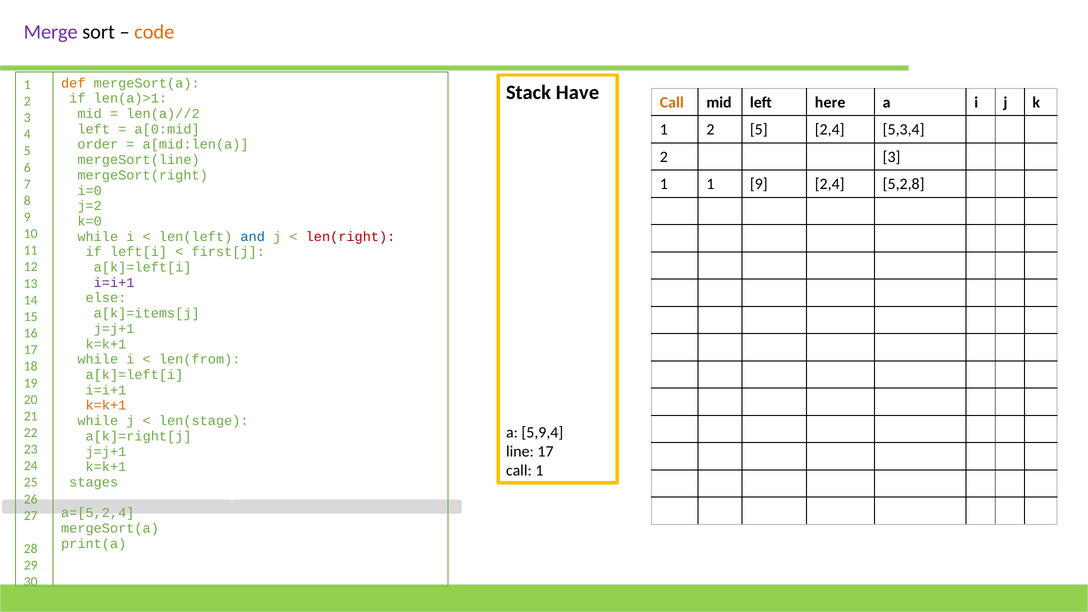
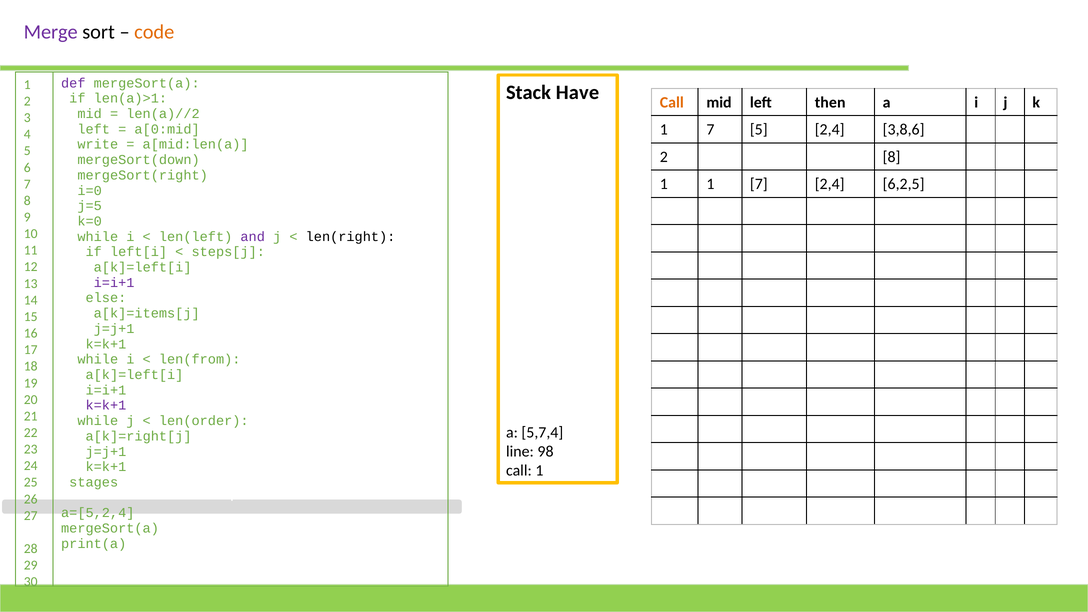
def colour: orange -> purple
here: here -> then
2 at (710, 130): 2 -> 7
5,3,4: 5,3,4 -> 3,8,6
order: order -> write
3 at (892, 157): 3 -> 8
mergeSort(line: mergeSort(line -> mergeSort(down
1 1 9: 9 -> 7
5,2,8: 5,2,8 -> 6,2,5
j=2: j=2 -> j=5
and colour: blue -> purple
len(right colour: red -> black
first[j: first[j -> steps[j
k=k+1 at (106, 406) colour: orange -> purple
len(stage: len(stage -> len(order
5,9,4: 5,9,4 -> 5,7,4
line 17: 17 -> 98
